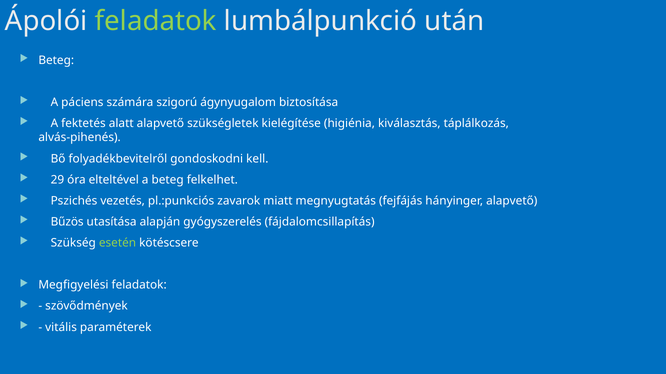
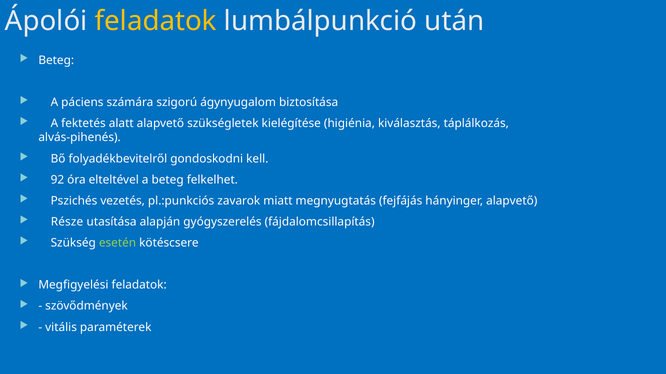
feladatok at (156, 21) colour: light green -> yellow
29: 29 -> 92
Bűzös: Bűzös -> Része
